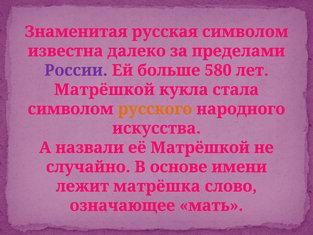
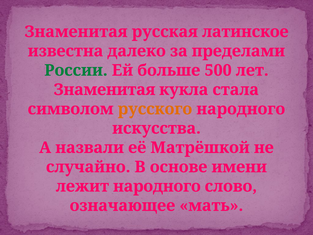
русская символом: символом -> латинское
России colour: purple -> green
580: 580 -> 500
Матрёшкой at (104, 90): Матрёшкой -> Знаменитая
лежит матрёшка: матрёшка -> народного
